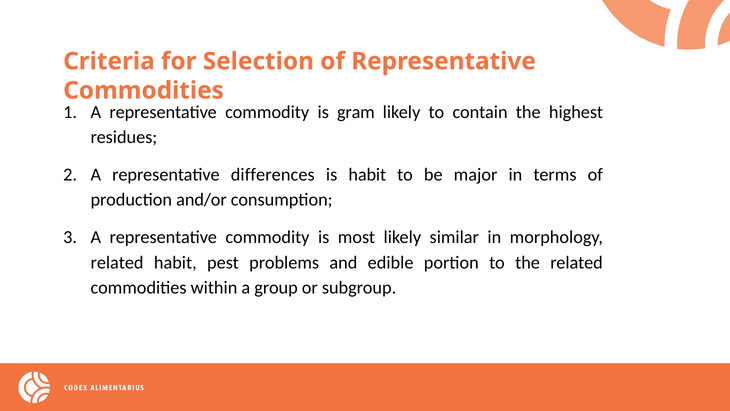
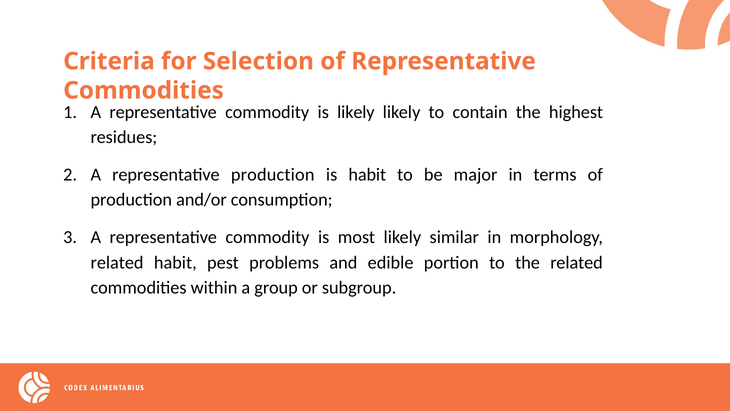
is gram: gram -> likely
representative differences: differences -> production
